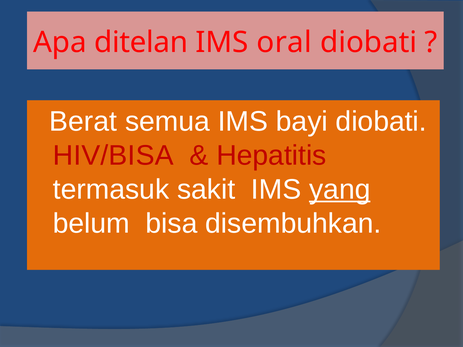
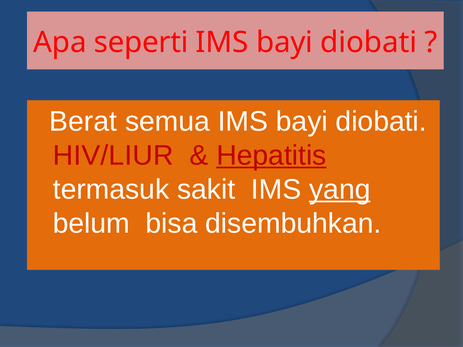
ditelan: ditelan -> seperti
oral at (284, 43): oral -> bayi
HIV/BISA: HIV/BISA -> HIV/LIUR
Hepatitis underline: none -> present
